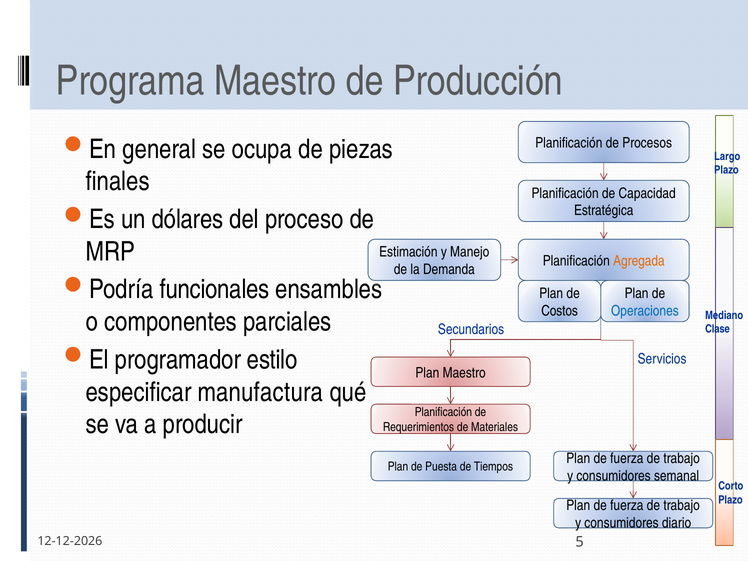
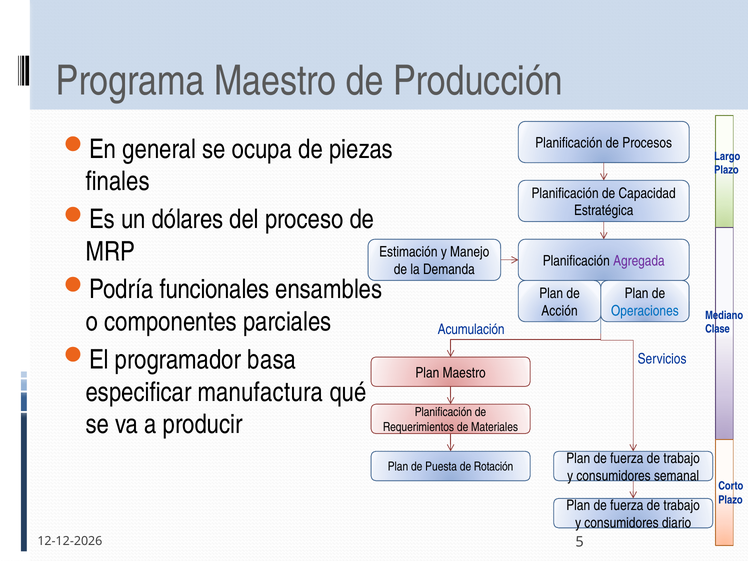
Agregada colour: orange -> purple
Costos: Costos -> Acción
Secundarios: Secundarios -> Acumulación
estilo: estilo -> basa
Tiempos: Tiempos -> Rotación
